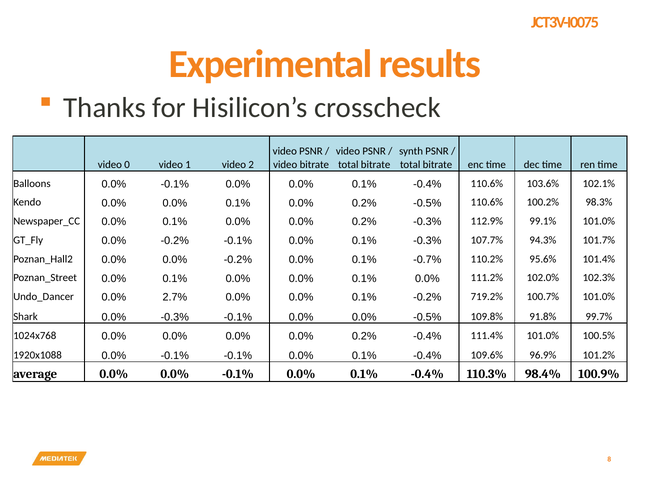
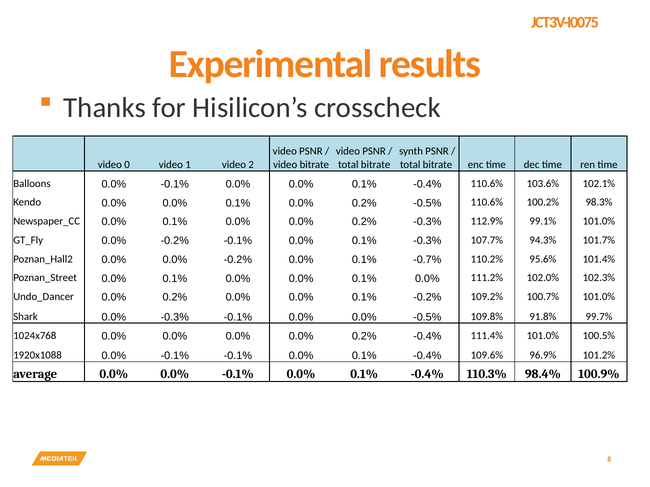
2.7% at (175, 298): 2.7% -> 0.2%
719.2%: 719.2% -> 109.2%
